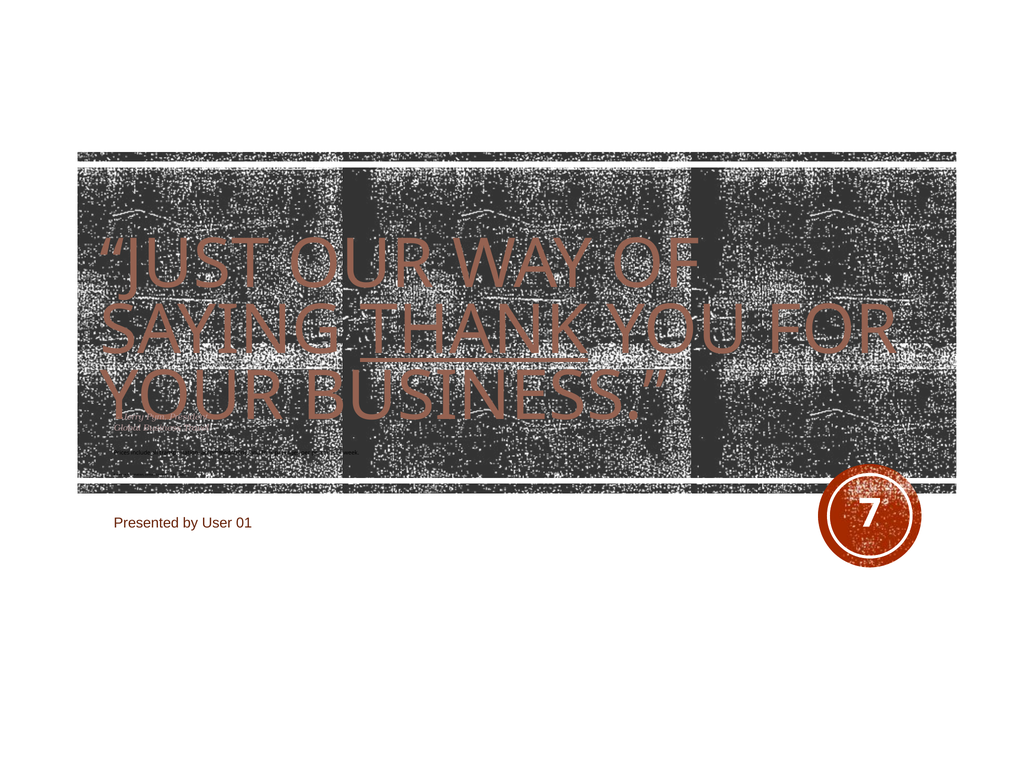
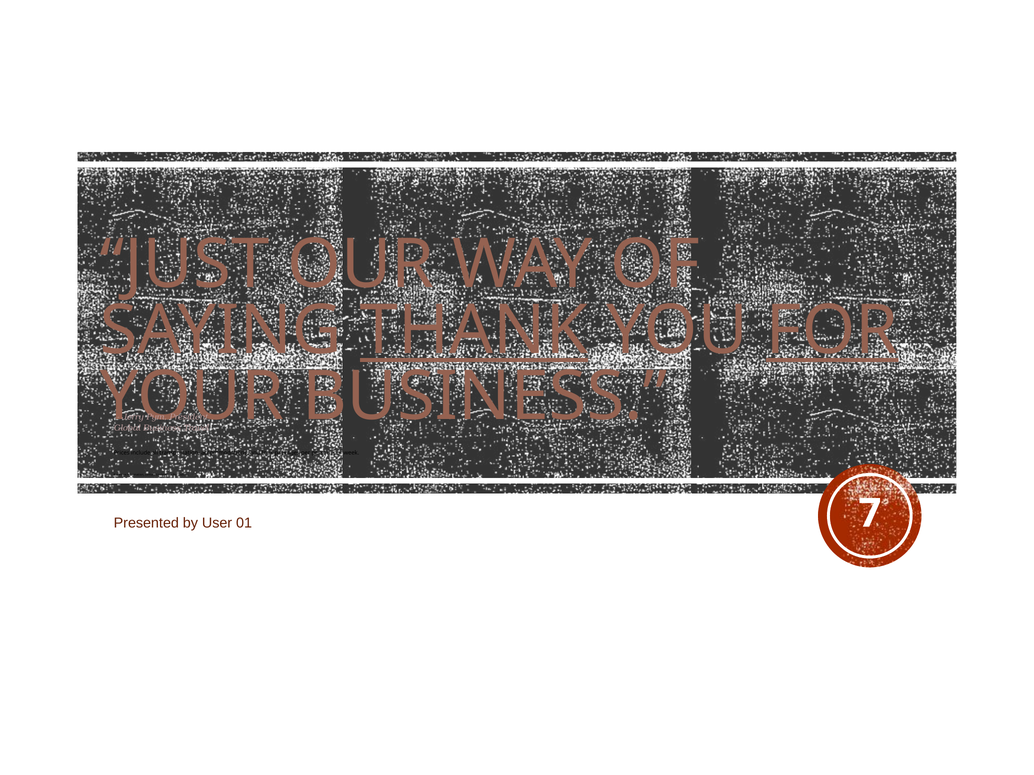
FOR at (832, 331) underline: none -> present
